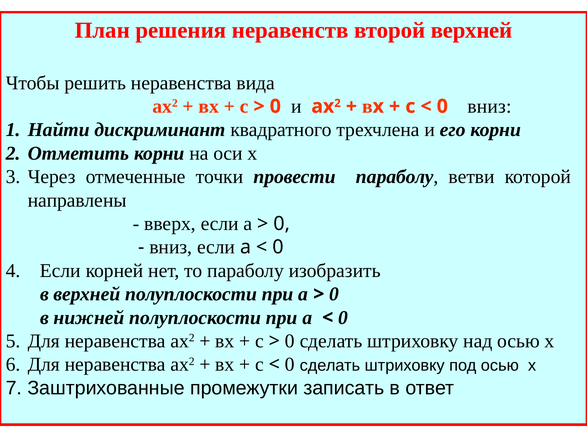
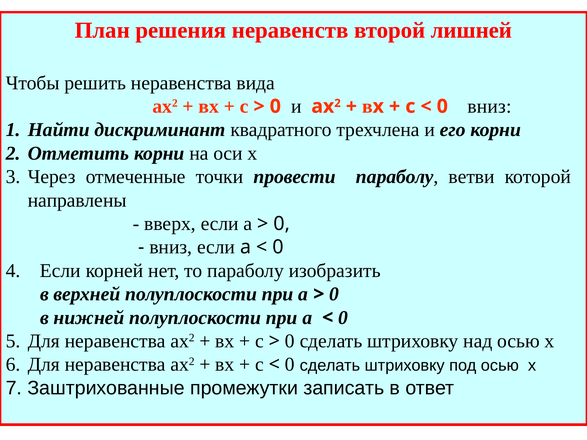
второй верхней: верхней -> лишней
